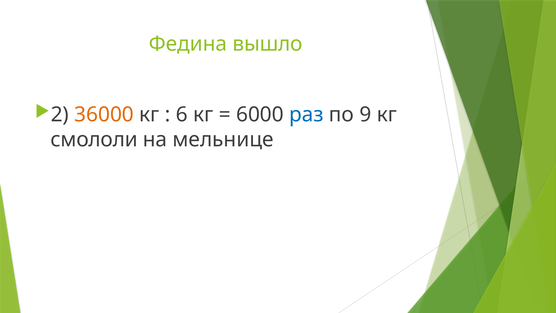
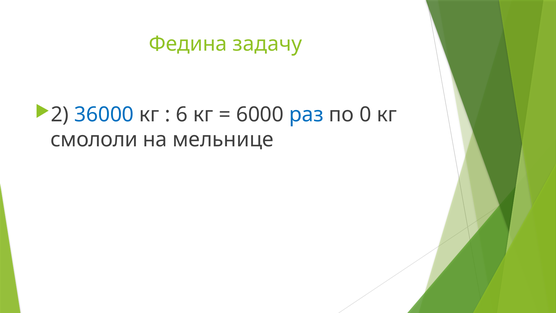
вышло: вышло -> задачу
36000 colour: orange -> blue
9: 9 -> 0
